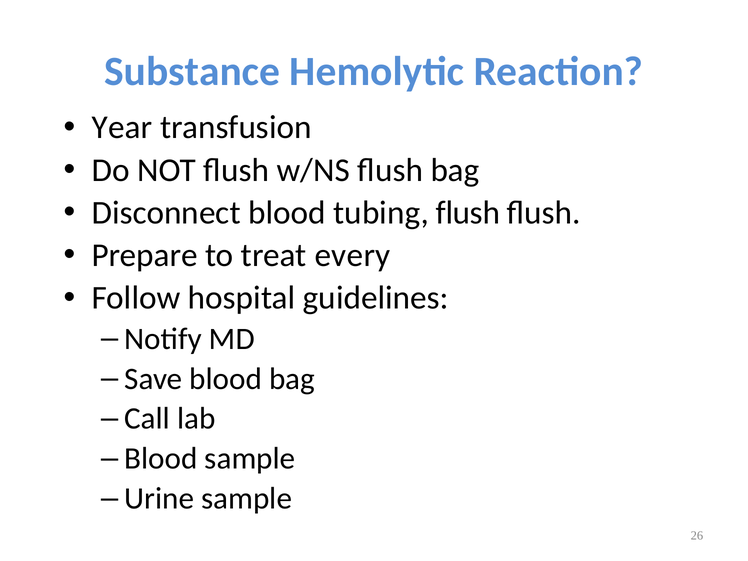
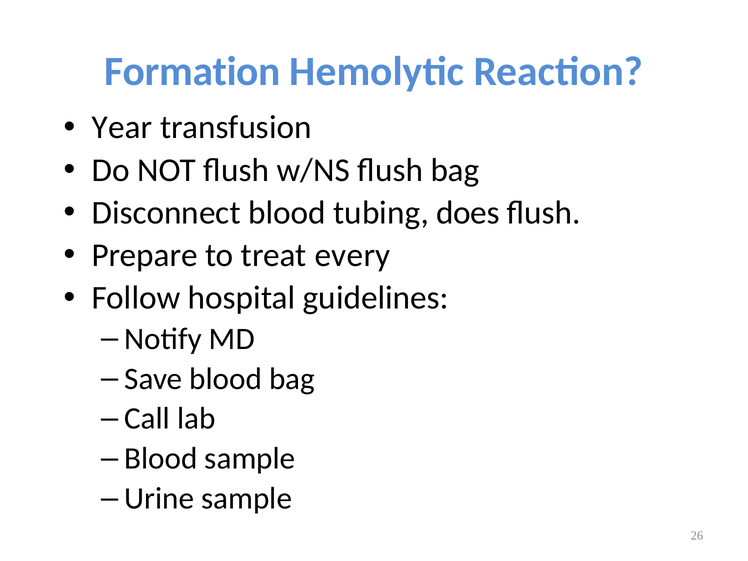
Substance: Substance -> Formation
tubing flush: flush -> does
